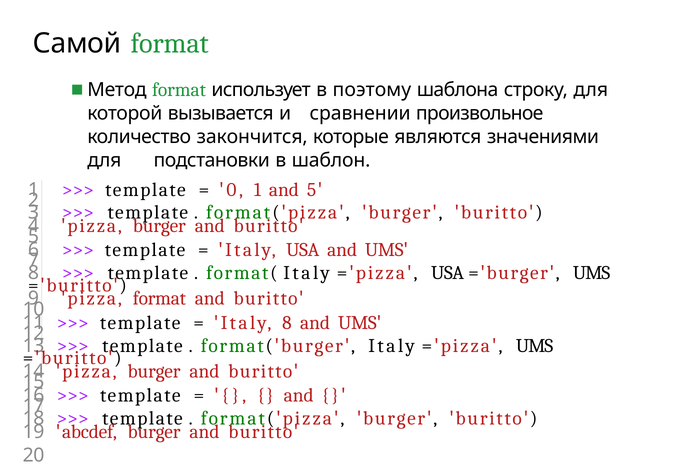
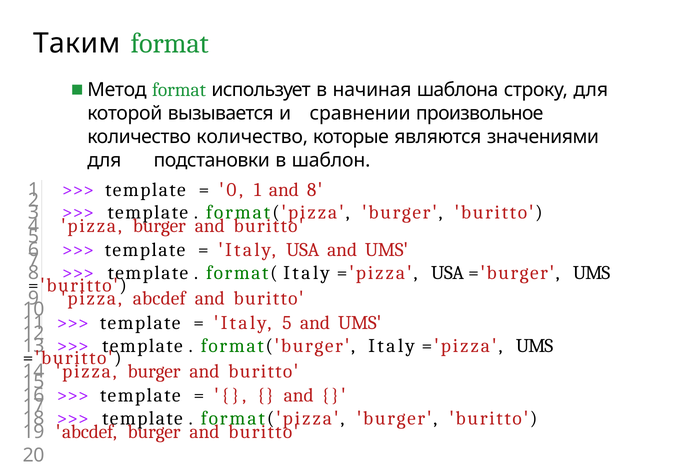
Самой: Самой -> Таким
поэтому: поэтому -> начиная
количество закончится: закончится -> количество
and 5: 5 -> 8
format at (159, 299): format -> abcdef
Italy 8: 8 -> 5
